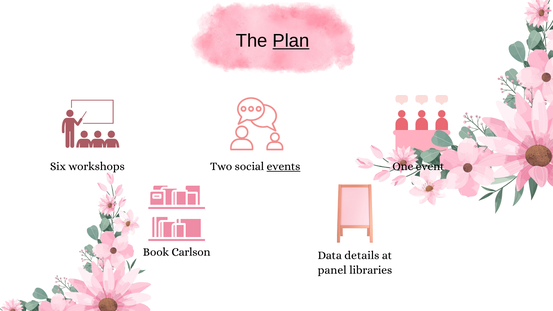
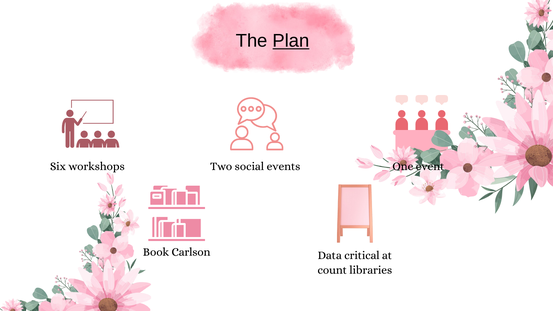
events underline: present -> none
details: details -> critical
panel: panel -> count
